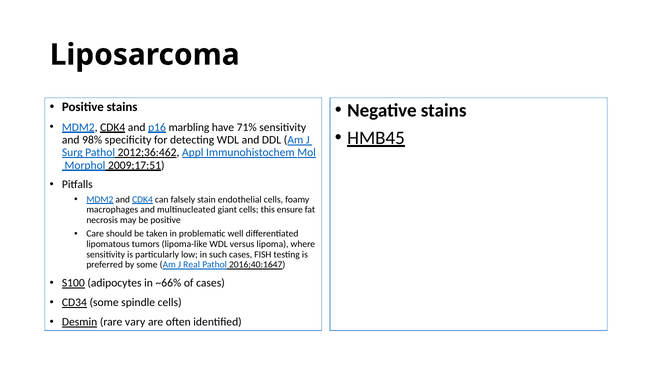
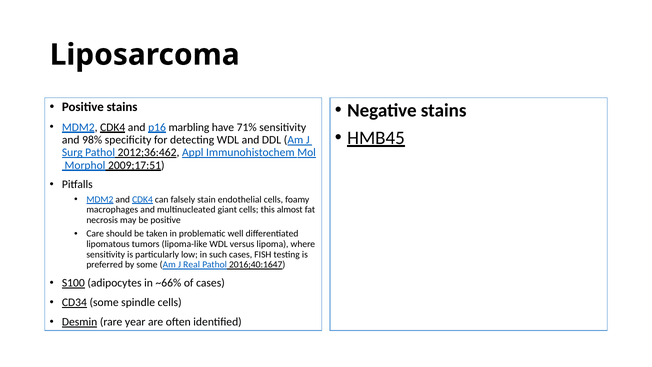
ensure: ensure -> almost
vary: vary -> year
